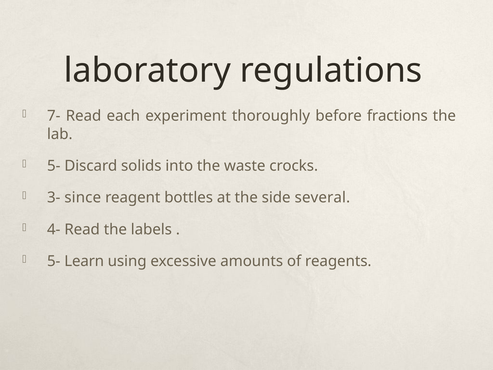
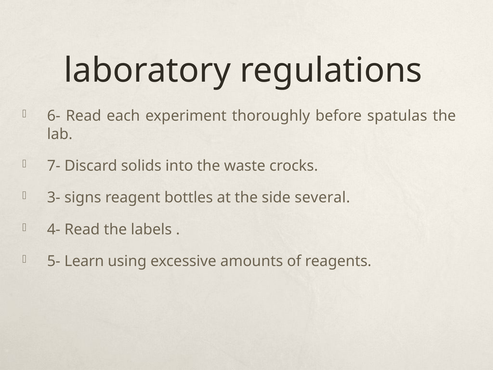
7-: 7- -> 6-
fractions: fractions -> spatulas
5- at (54, 166): 5- -> 7-
since: since -> signs
